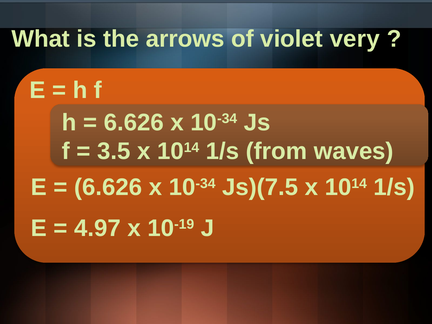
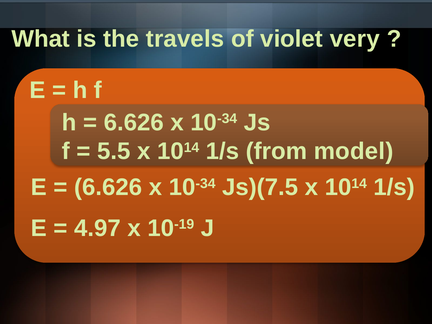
arrows: arrows -> travels
3.5: 3.5 -> 5.5
waves: waves -> model
